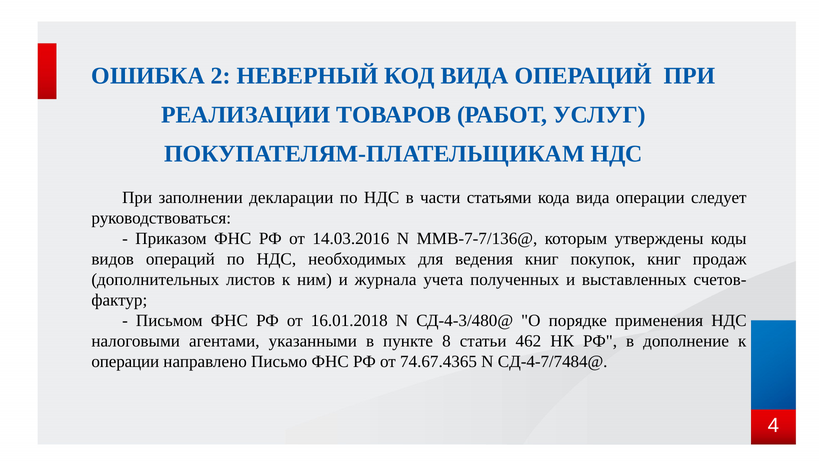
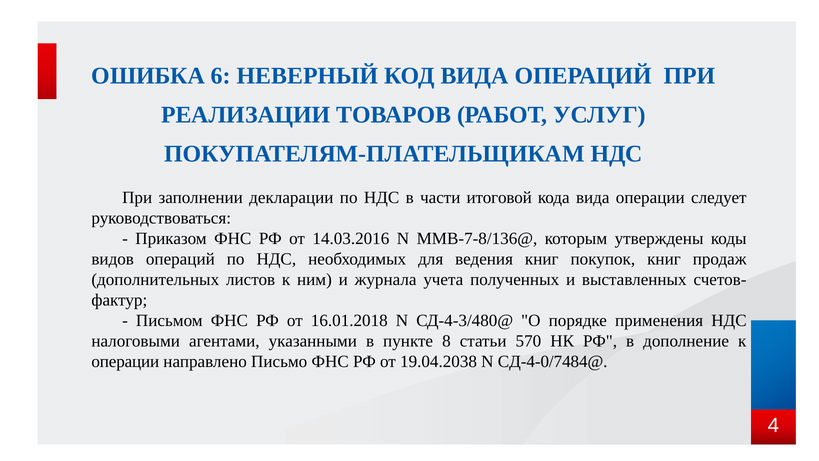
2: 2 -> 6
статьями: статьями -> итоговой
ММВ-7-7/136@: ММВ-7-7/136@ -> ММВ-7-8/136@
462: 462 -> 570
74.67.4365: 74.67.4365 -> 19.04.2038
СД-4-7/7484@: СД-4-7/7484@ -> СД-4-0/7484@
